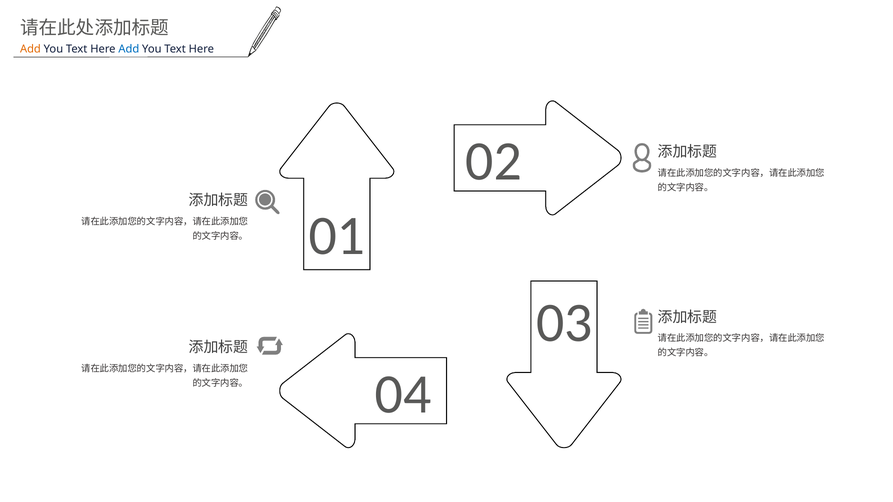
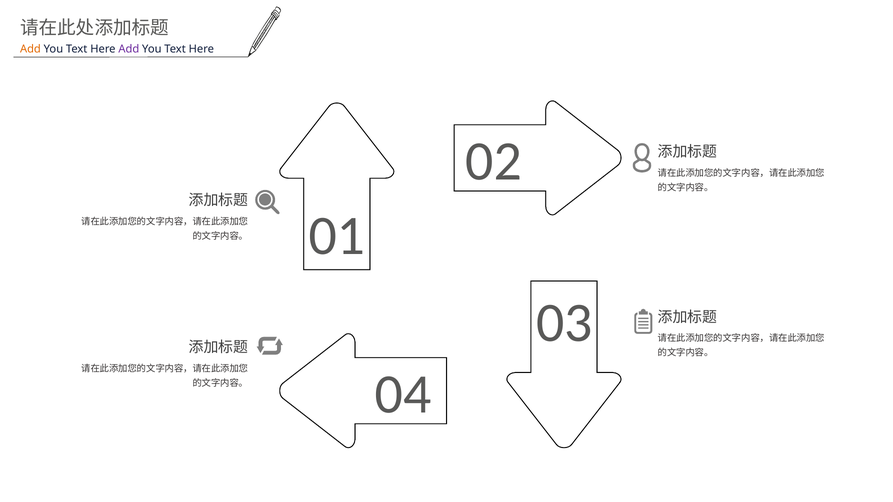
Add at (129, 49) colour: blue -> purple
